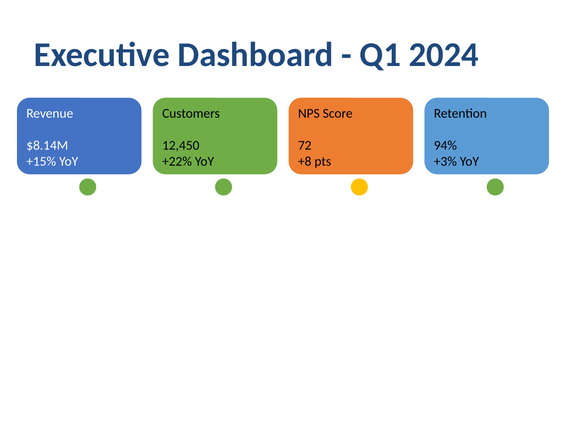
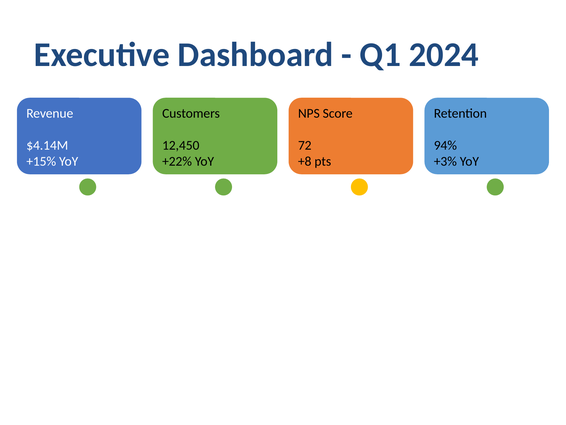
$8.14M: $8.14M -> $4.14M
